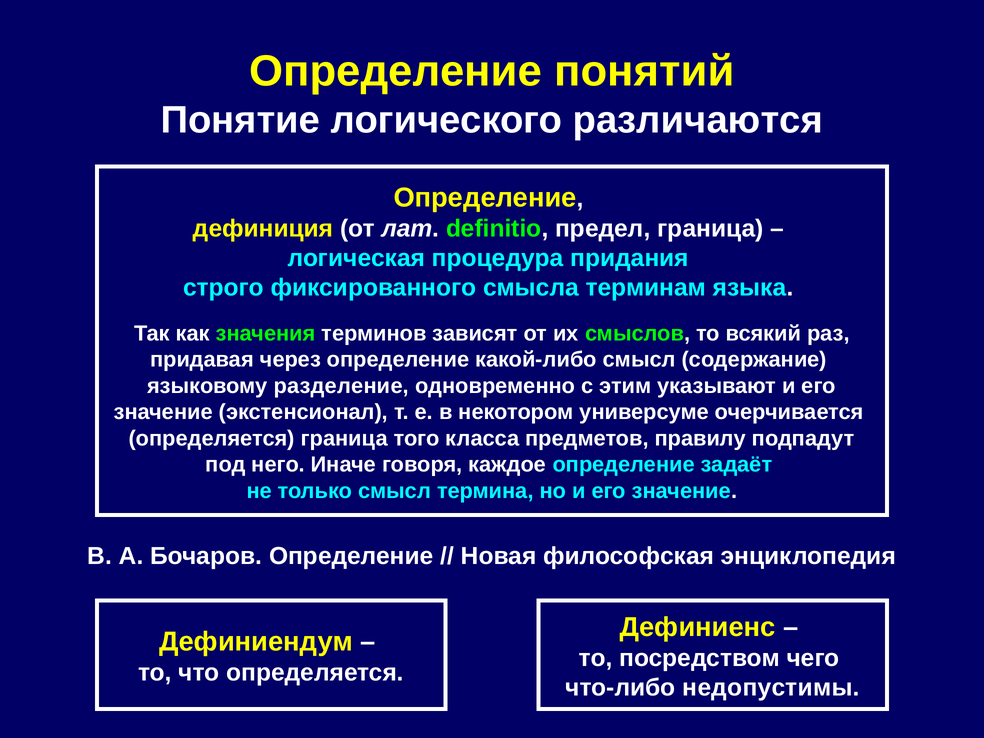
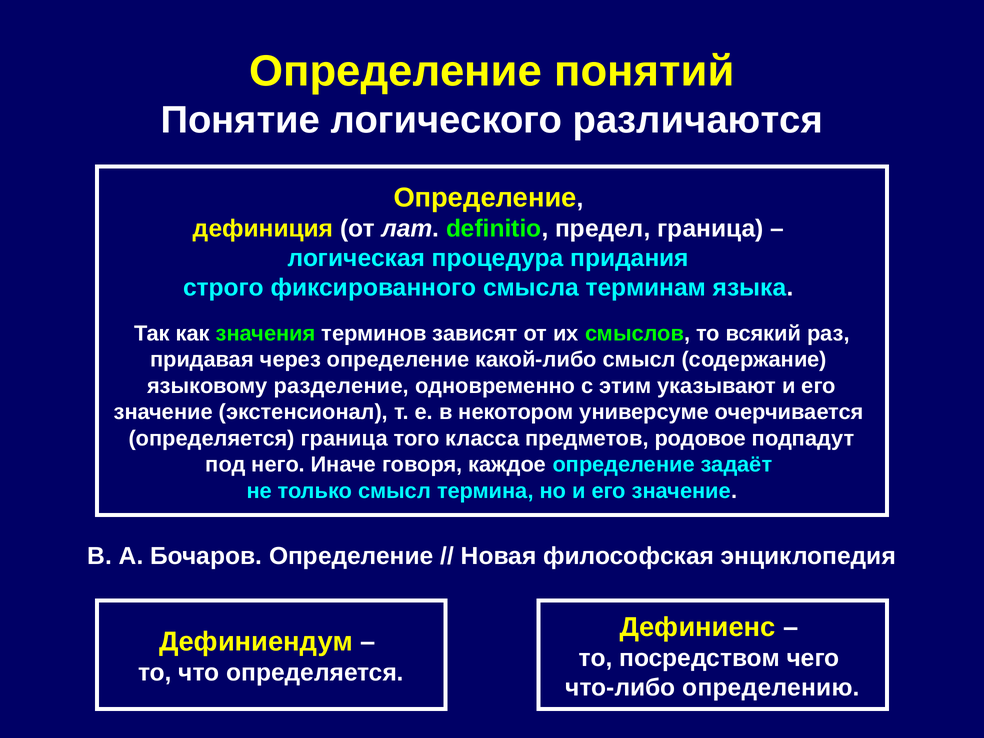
правилу: правилу -> родовое
недопустимы: недопустимы -> определению
